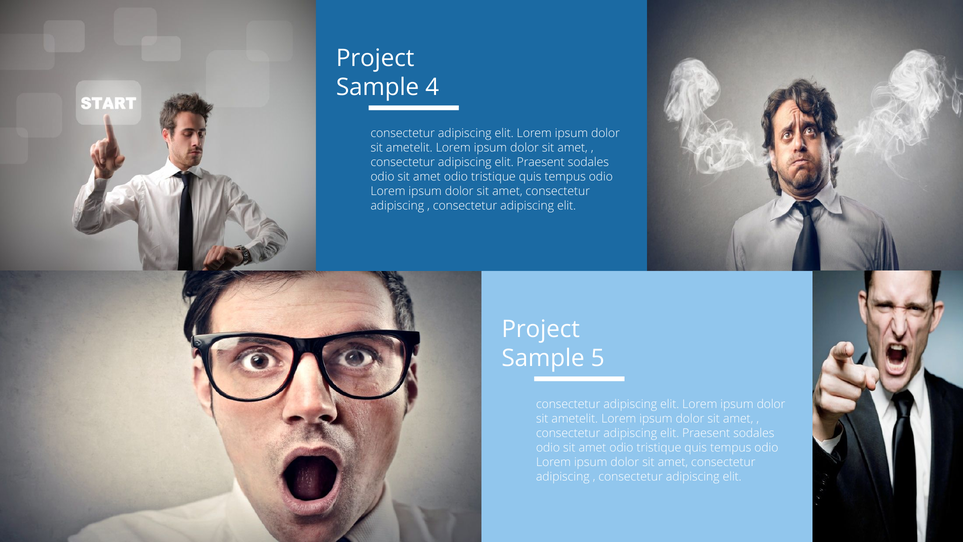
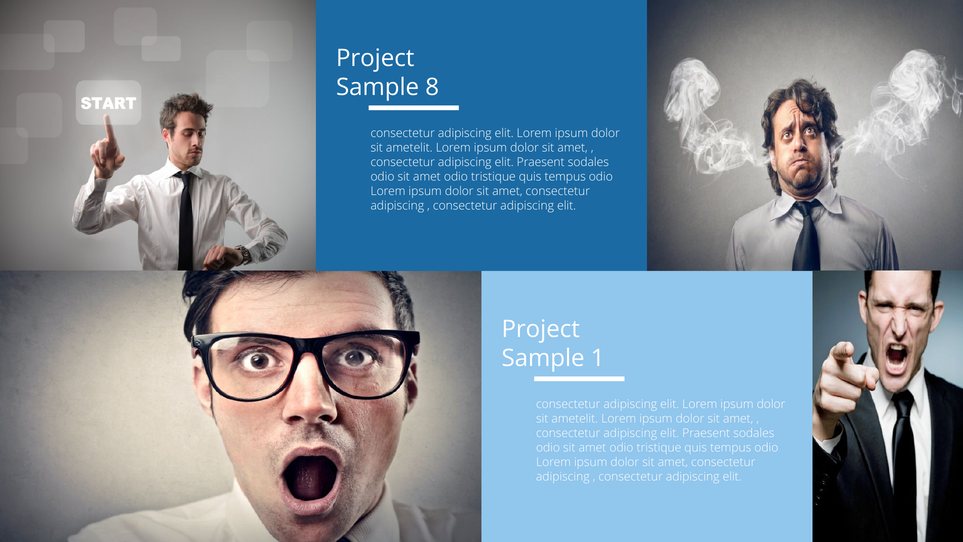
4: 4 -> 8
5: 5 -> 1
